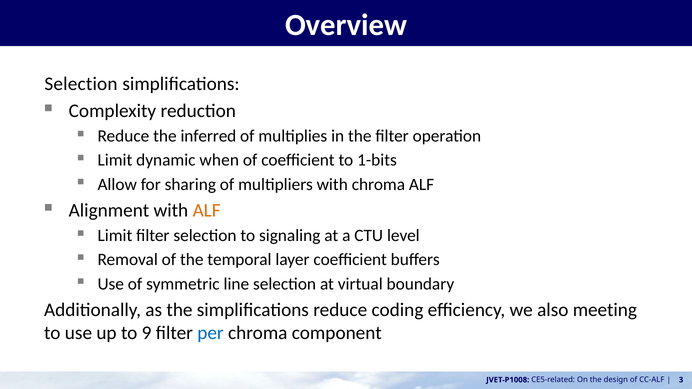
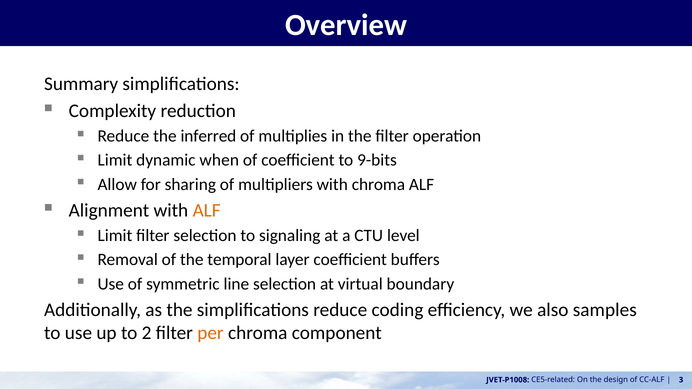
Selection at (81, 84): Selection -> Summary
1-bits: 1-bits -> 9-bits
meeting: meeting -> samples
9: 9 -> 2
per colour: blue -> orange
